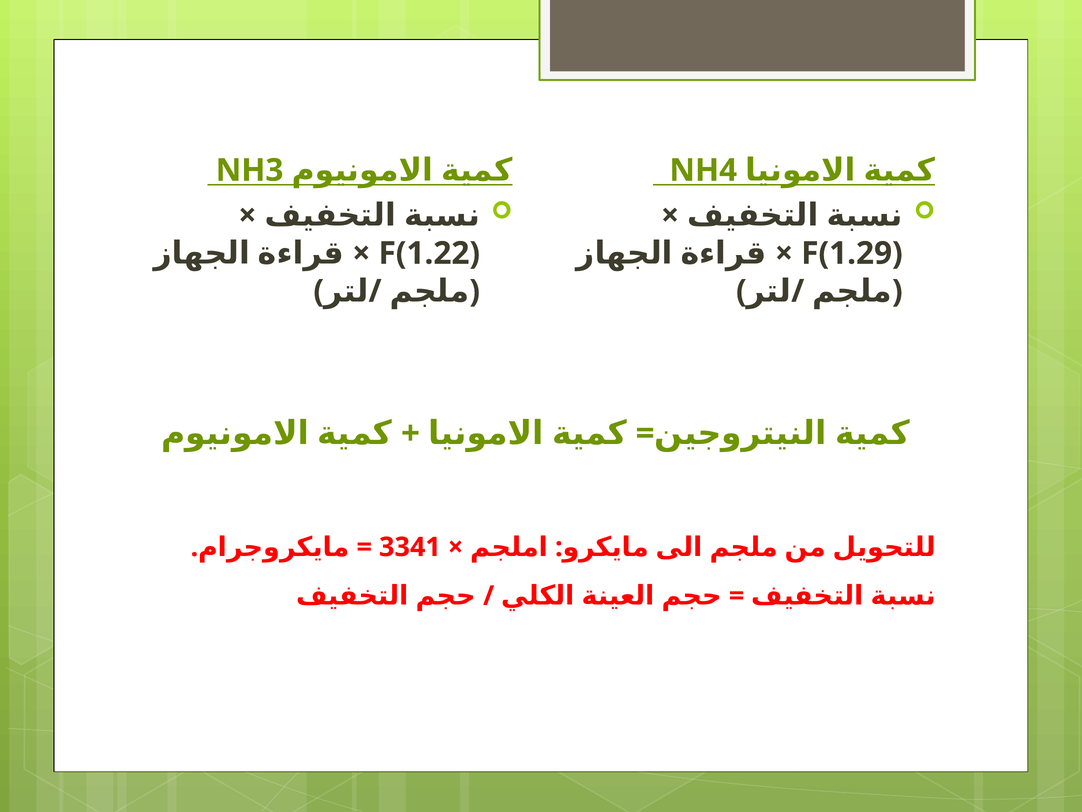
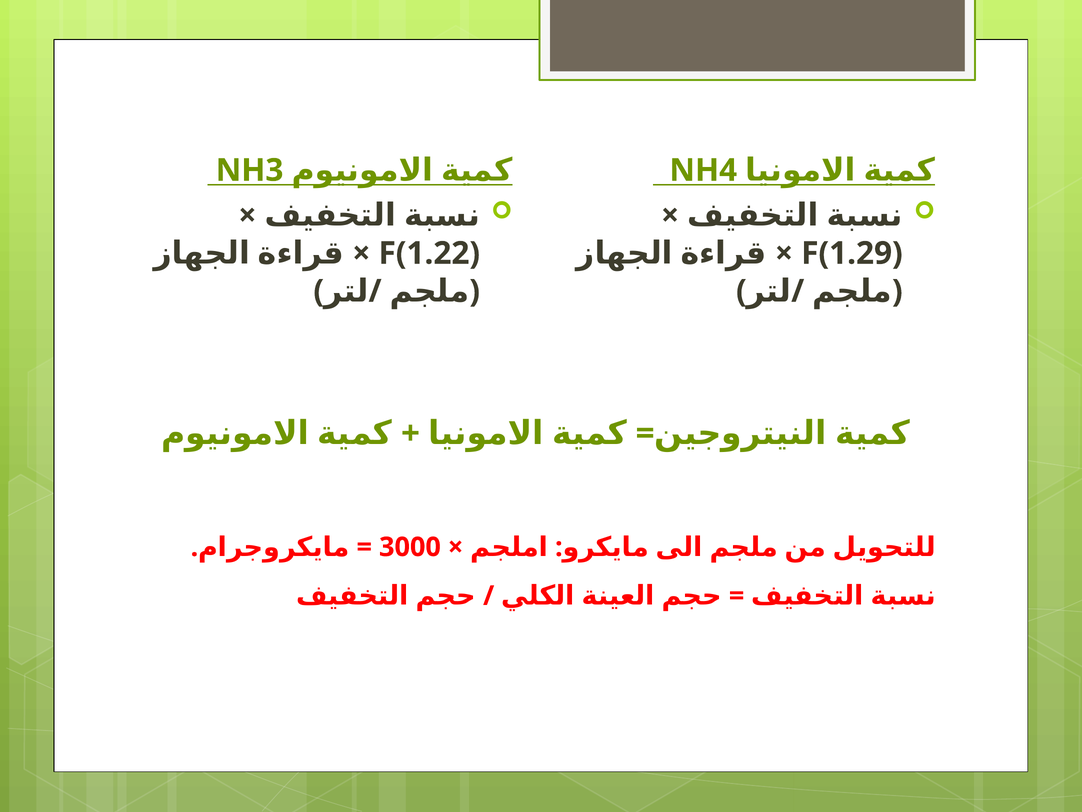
3341: 3341 -> 3000
